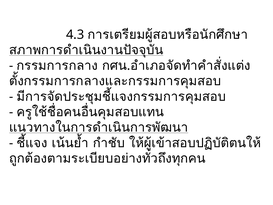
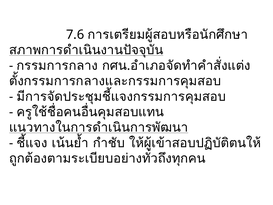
4.3: 4.3 -> 7.6
